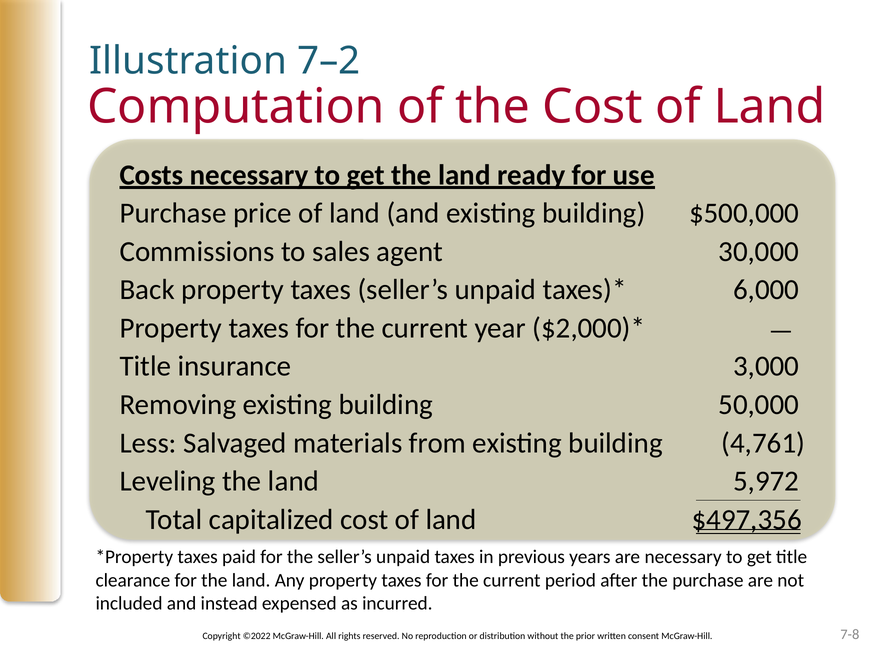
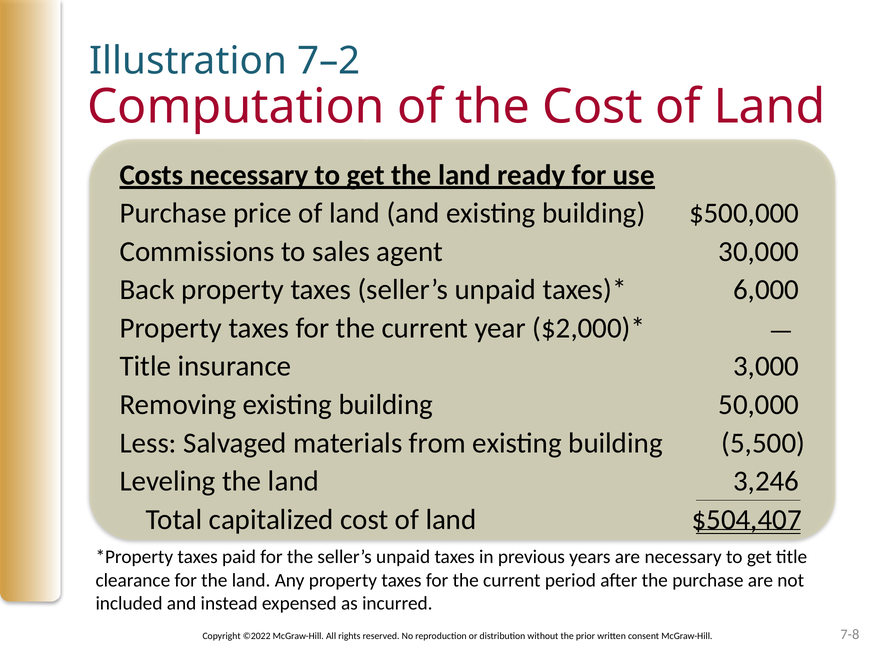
4,761: 4,761 -> 5,500
5,972: 5,972 -> 3,246
$497,356: $497,356 -> $504,407
